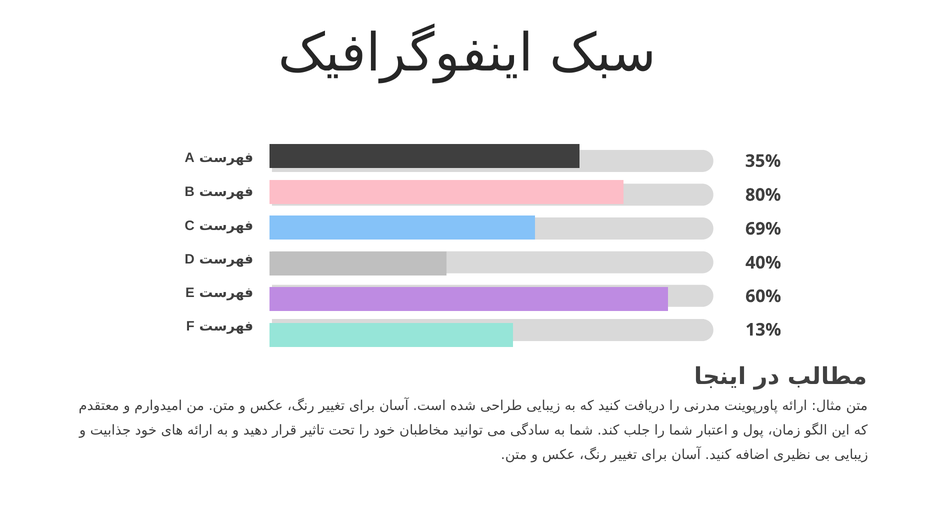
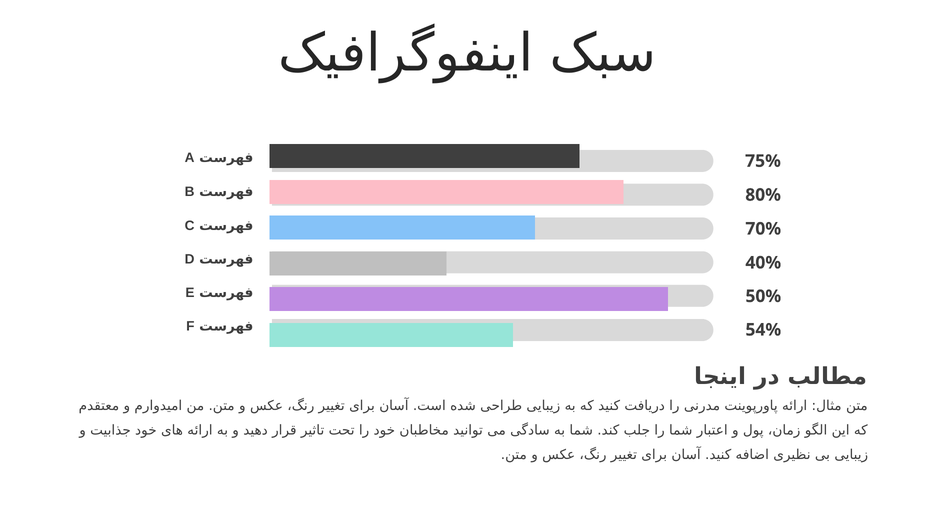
35%: 35% -> 75%
69%: 69% -> 70%
60%: 60% -> 50%
13%: 13% -> 54%
